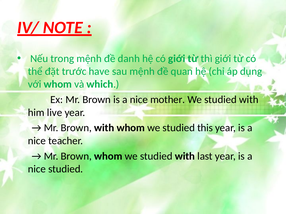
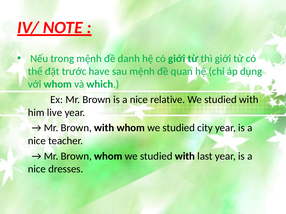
mother: mother -> relative
this: this -> city
nice studied: studied -> dresses
